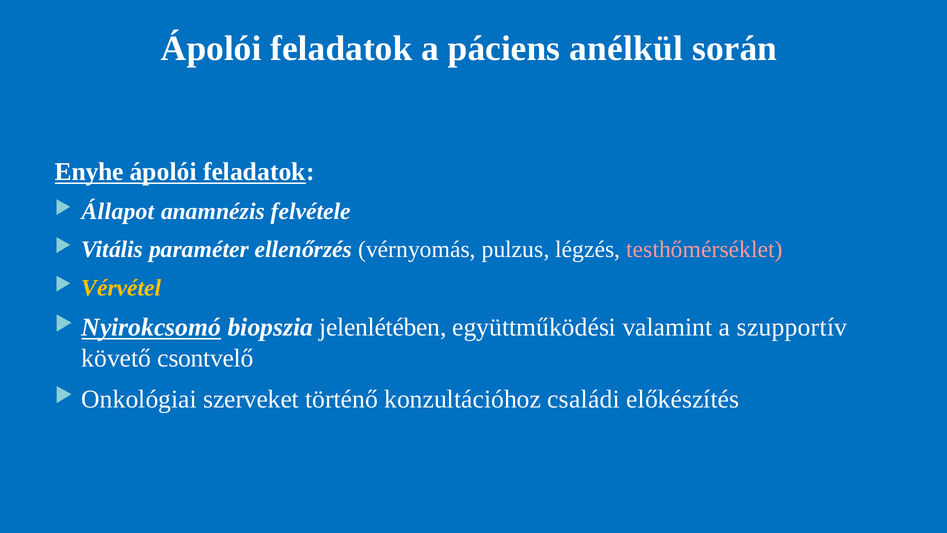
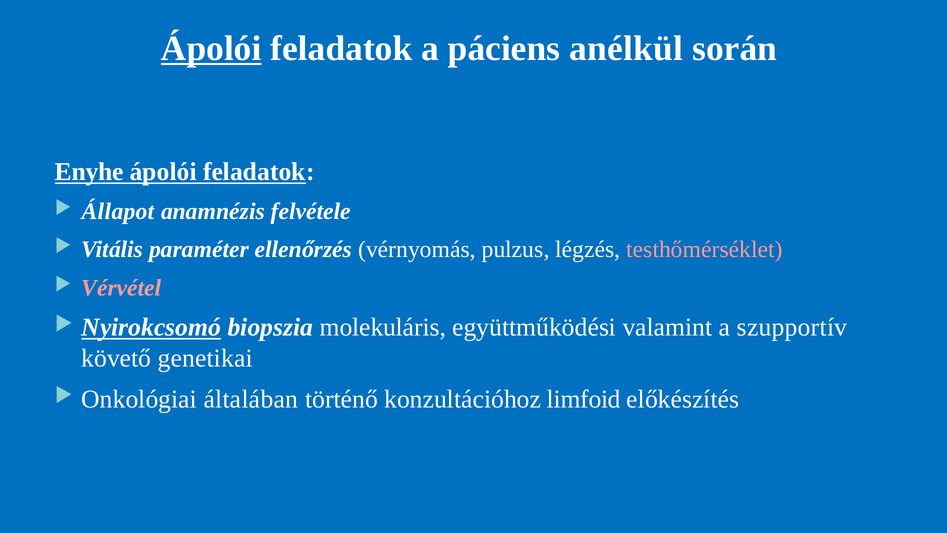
Ápolói at (211, 49) underline: none -> present
Vérvétel colour: yellow -> pink
jelenlétében: jelenlétében -> molekuláris
csontvelő: csontvelő -> genetikai
szerveket: szerveket -> általában
családi: családi -> limfoid
